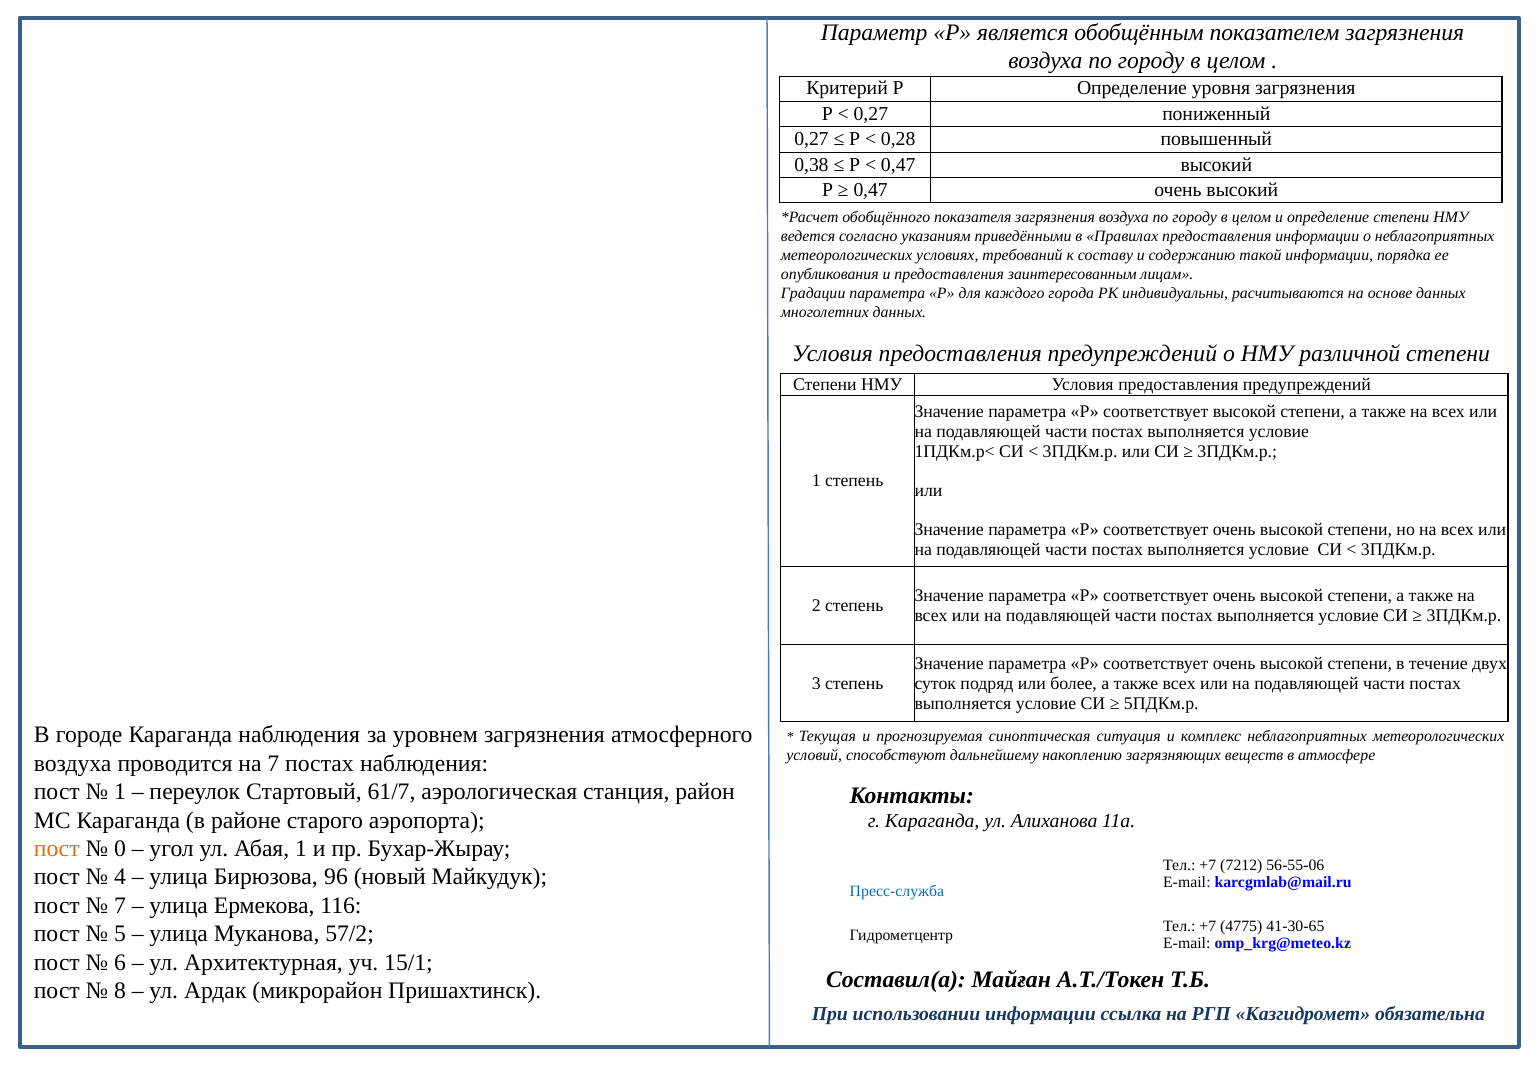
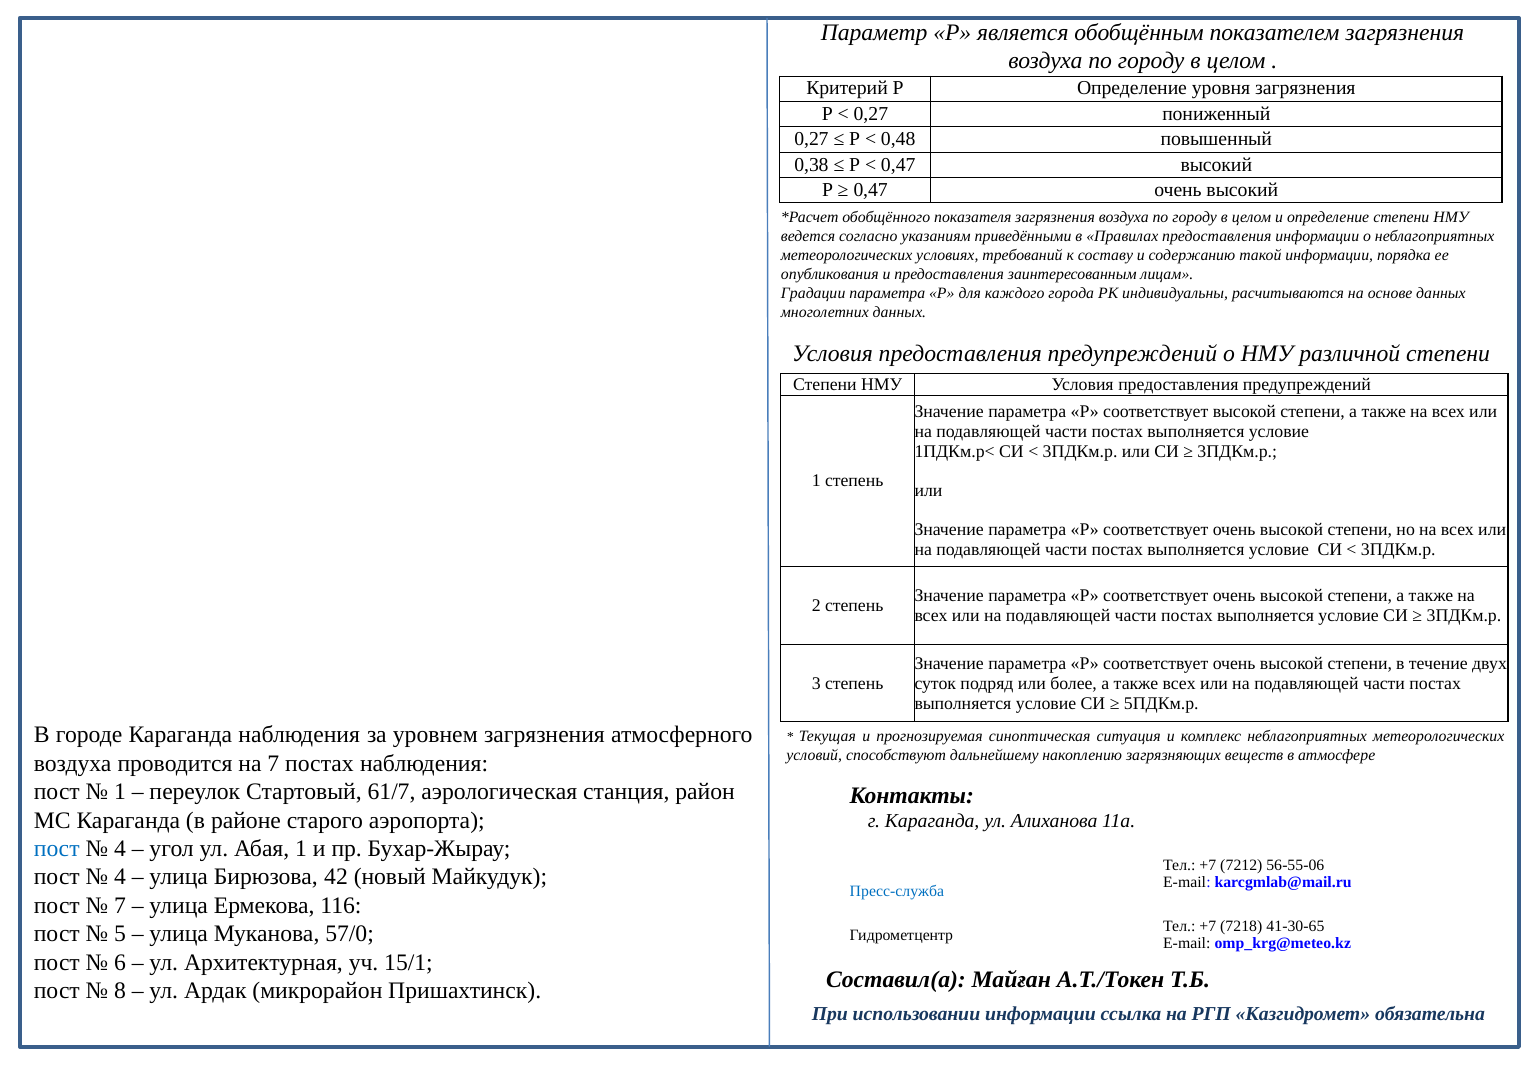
0,28: 0,28 -> 0,48
пост at (57, 849) colour: orange -> blue
0 at (120, 849): 0 -> 4
96: 96 -> 42
4775: 4775 -> 7218
57/2: 57/2 -> 57/0
